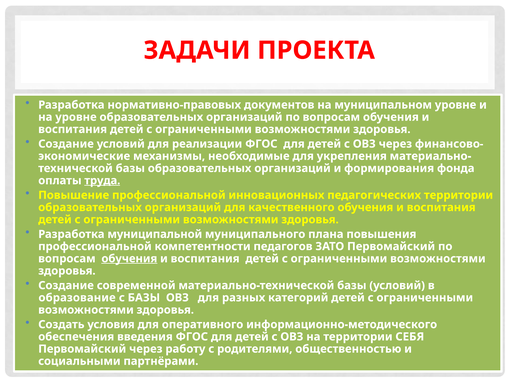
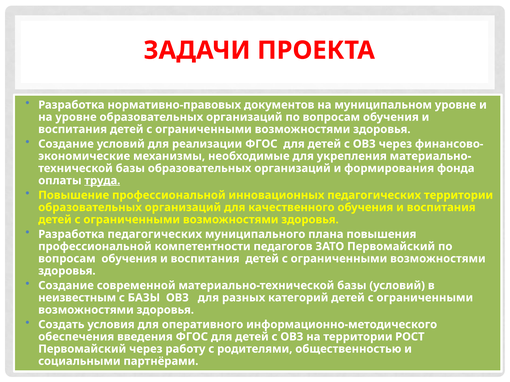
Разработка муниципальной: муниципальной -> педагогических
обучения at (129, 259) underline: present -> none
образование: образование -> неизвестным
СЕБЯ: СЕБЯ -> РОСТ
